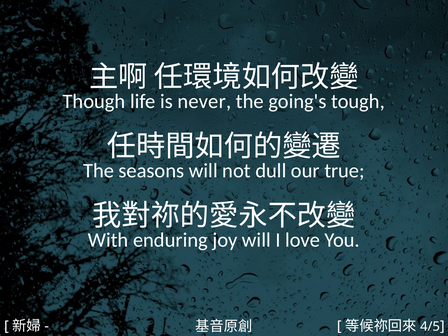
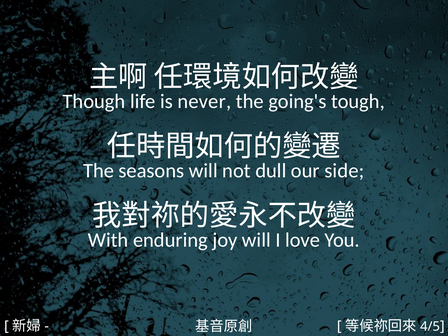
true: true -> side
